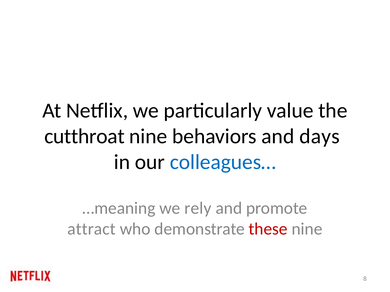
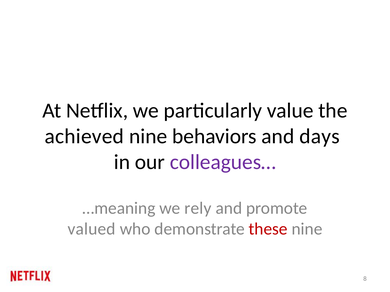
cutthroat: cutthroat -> achieved
colleagues… colour: blue -> purple
attract: attract -> valued
